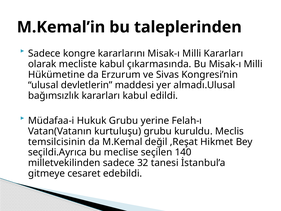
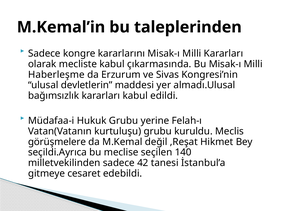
Hükümetine: Hükümetine -> Haberleşme
temsilcisinin: temsilcisinin -> görüşmelere
32: 32 -> 42
